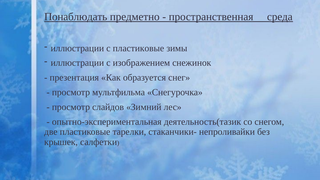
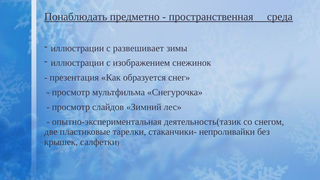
с пластиковые: пластиковые -> развешивает
